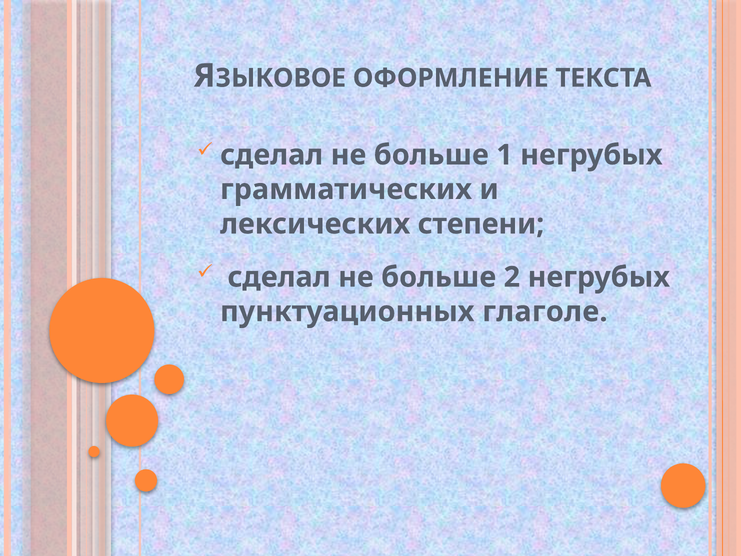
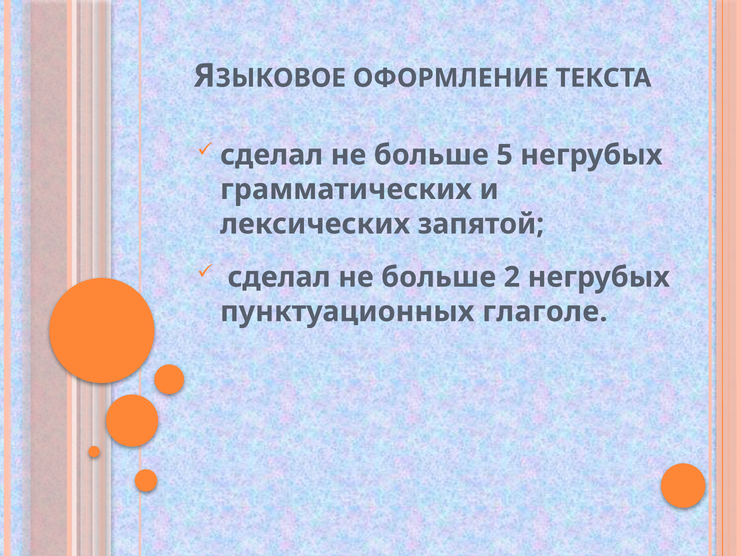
1: 1 -> 5
степени: степени -> запятой
